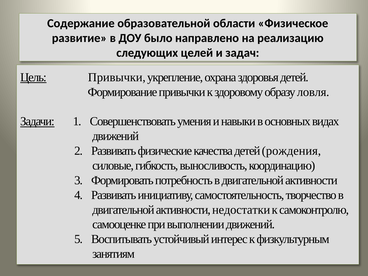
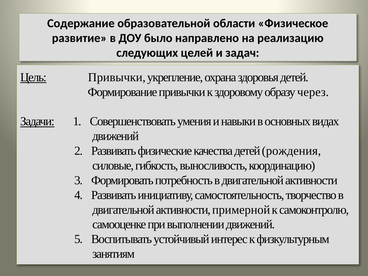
ловля: ловля -> через
недостатки: недостатки -> примерной
